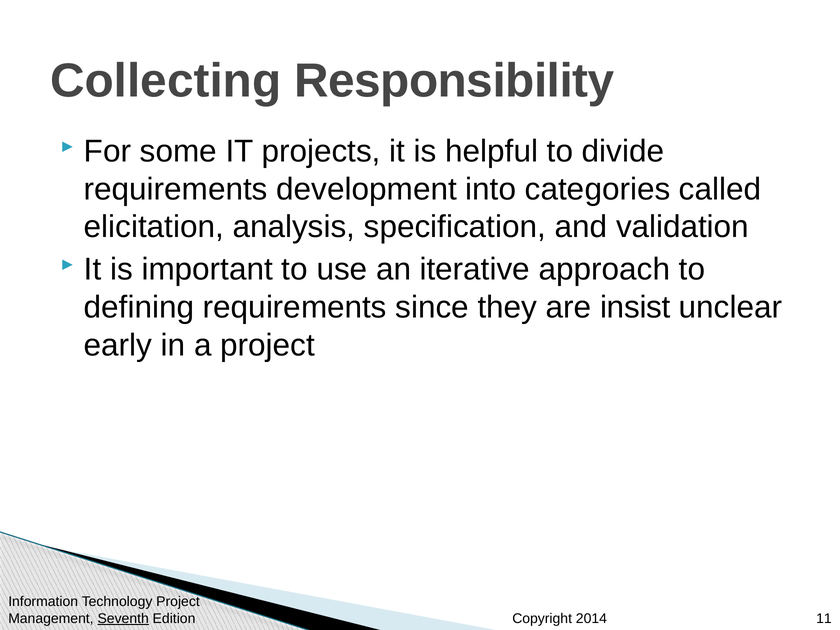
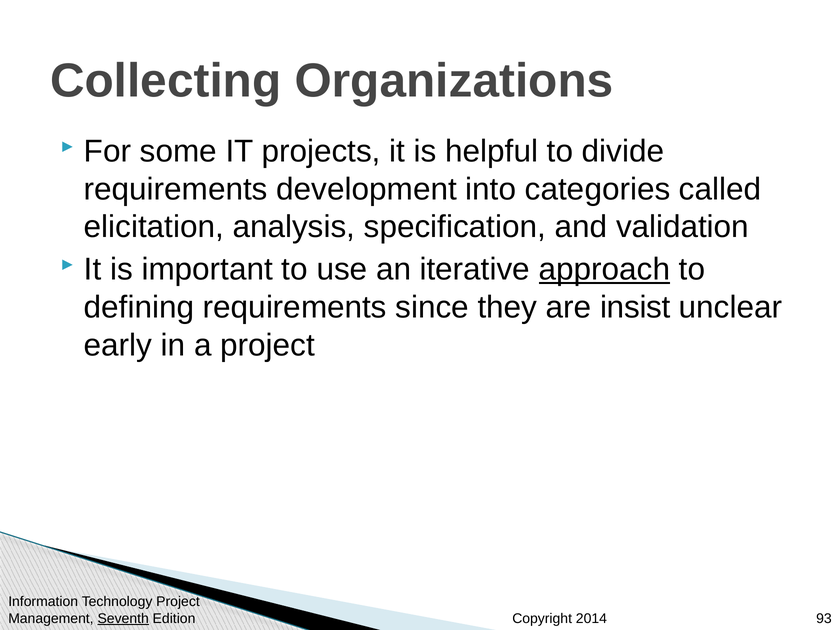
Responsibility: Responsibility -> Organizations
approach underline: none -> present
11: 11 -> 93
